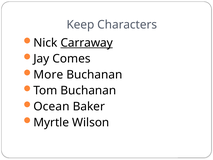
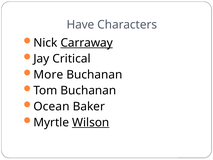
Keep: Keep -> Have
Comes: Comes -> Critical
Wilson underline: none -> present
